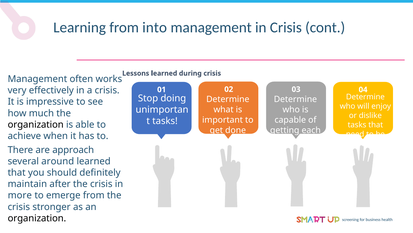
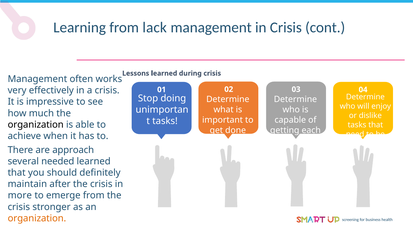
into: into -> lack
around: around -> needed
organization at (37, 218) colour: black -> orange
